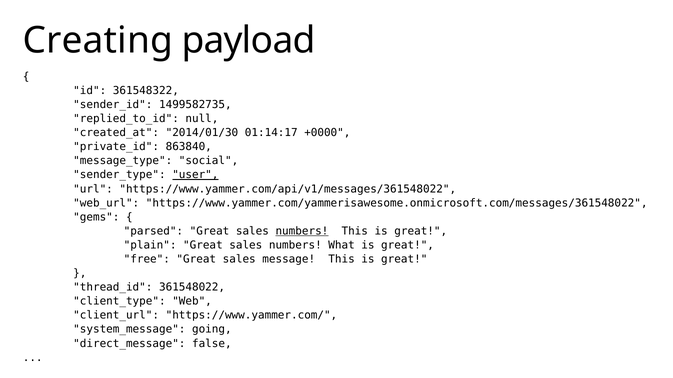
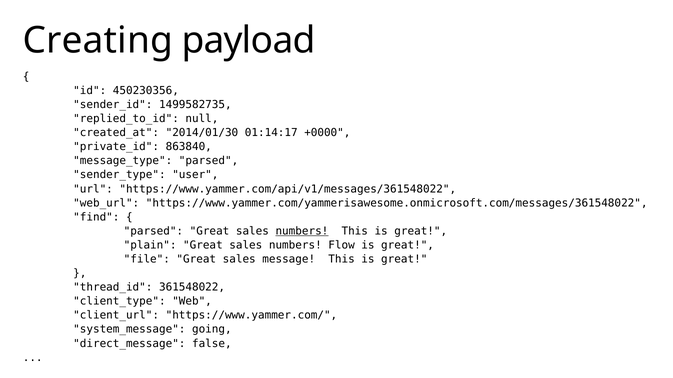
361548322: 361548322 -> 450230356
message_type social: social -> parsed
user underline: present -> none
gems: gems -> find
What: What -> Flow
free: free -> file
